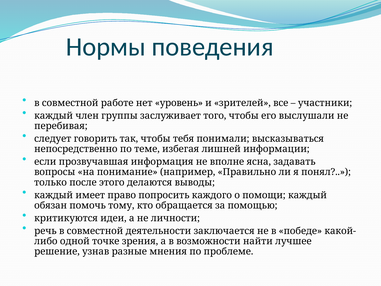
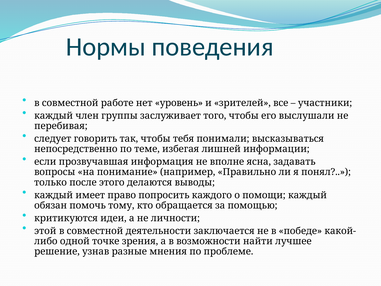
речь: речь -> этой
